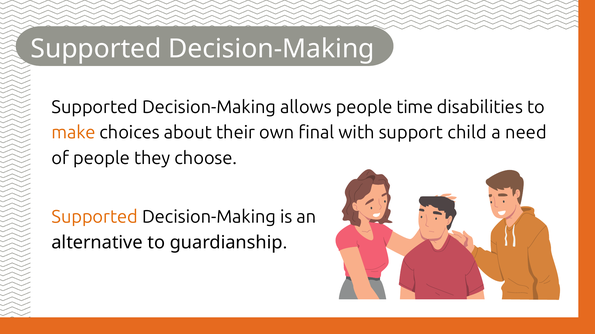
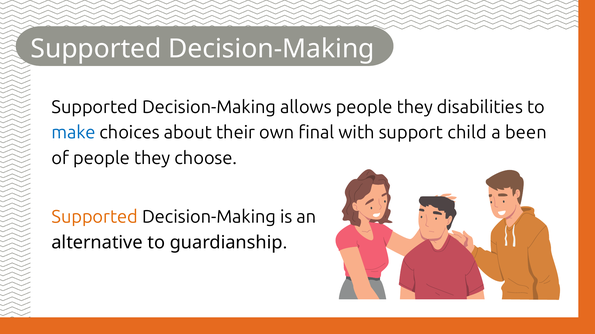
allows people time: time -> they
make colour: orange -> blue
need: need -> been
